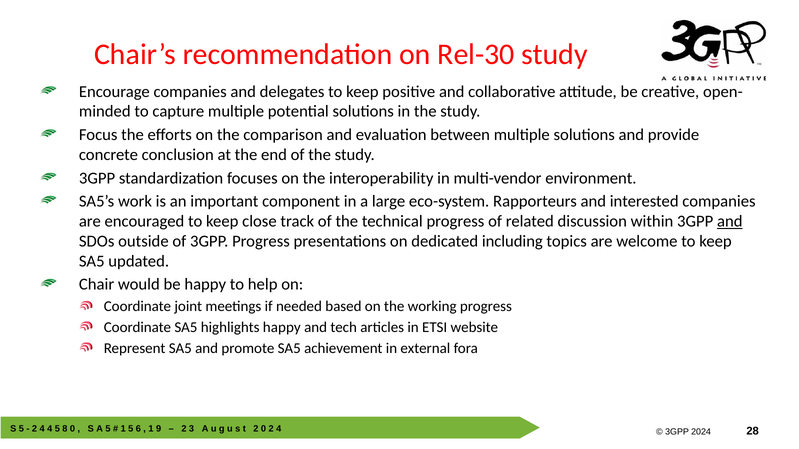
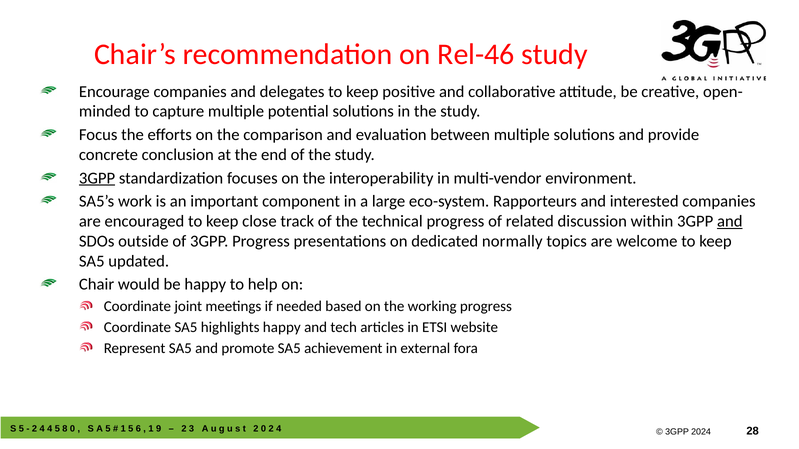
Rel-30: Rel-30 -> Rel-46
3GPP at (97, 178) underline: none -> present
including: including -> normally
